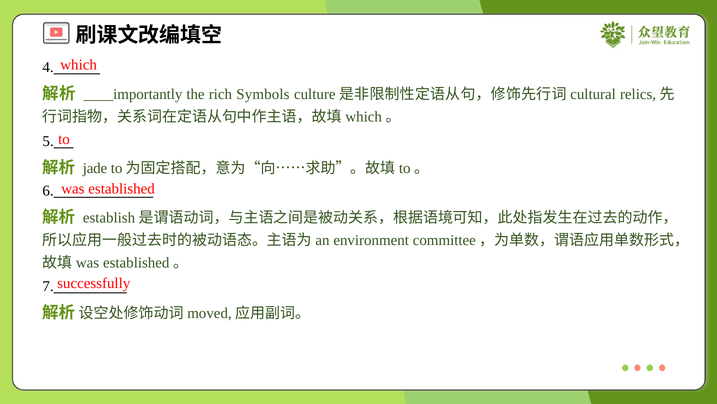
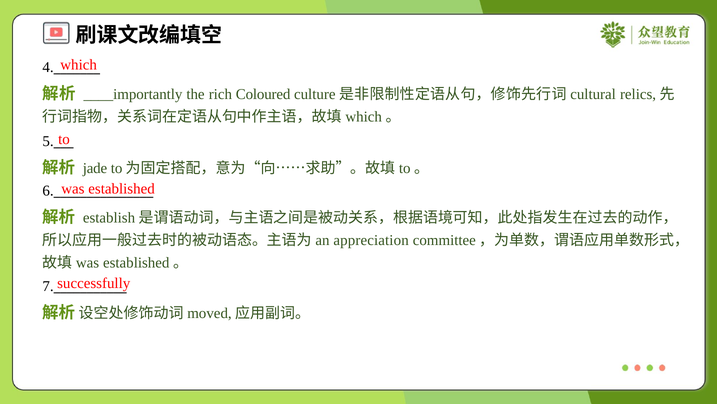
Symbols: Symbols -> Coloured
environment: environment -> appreciation
